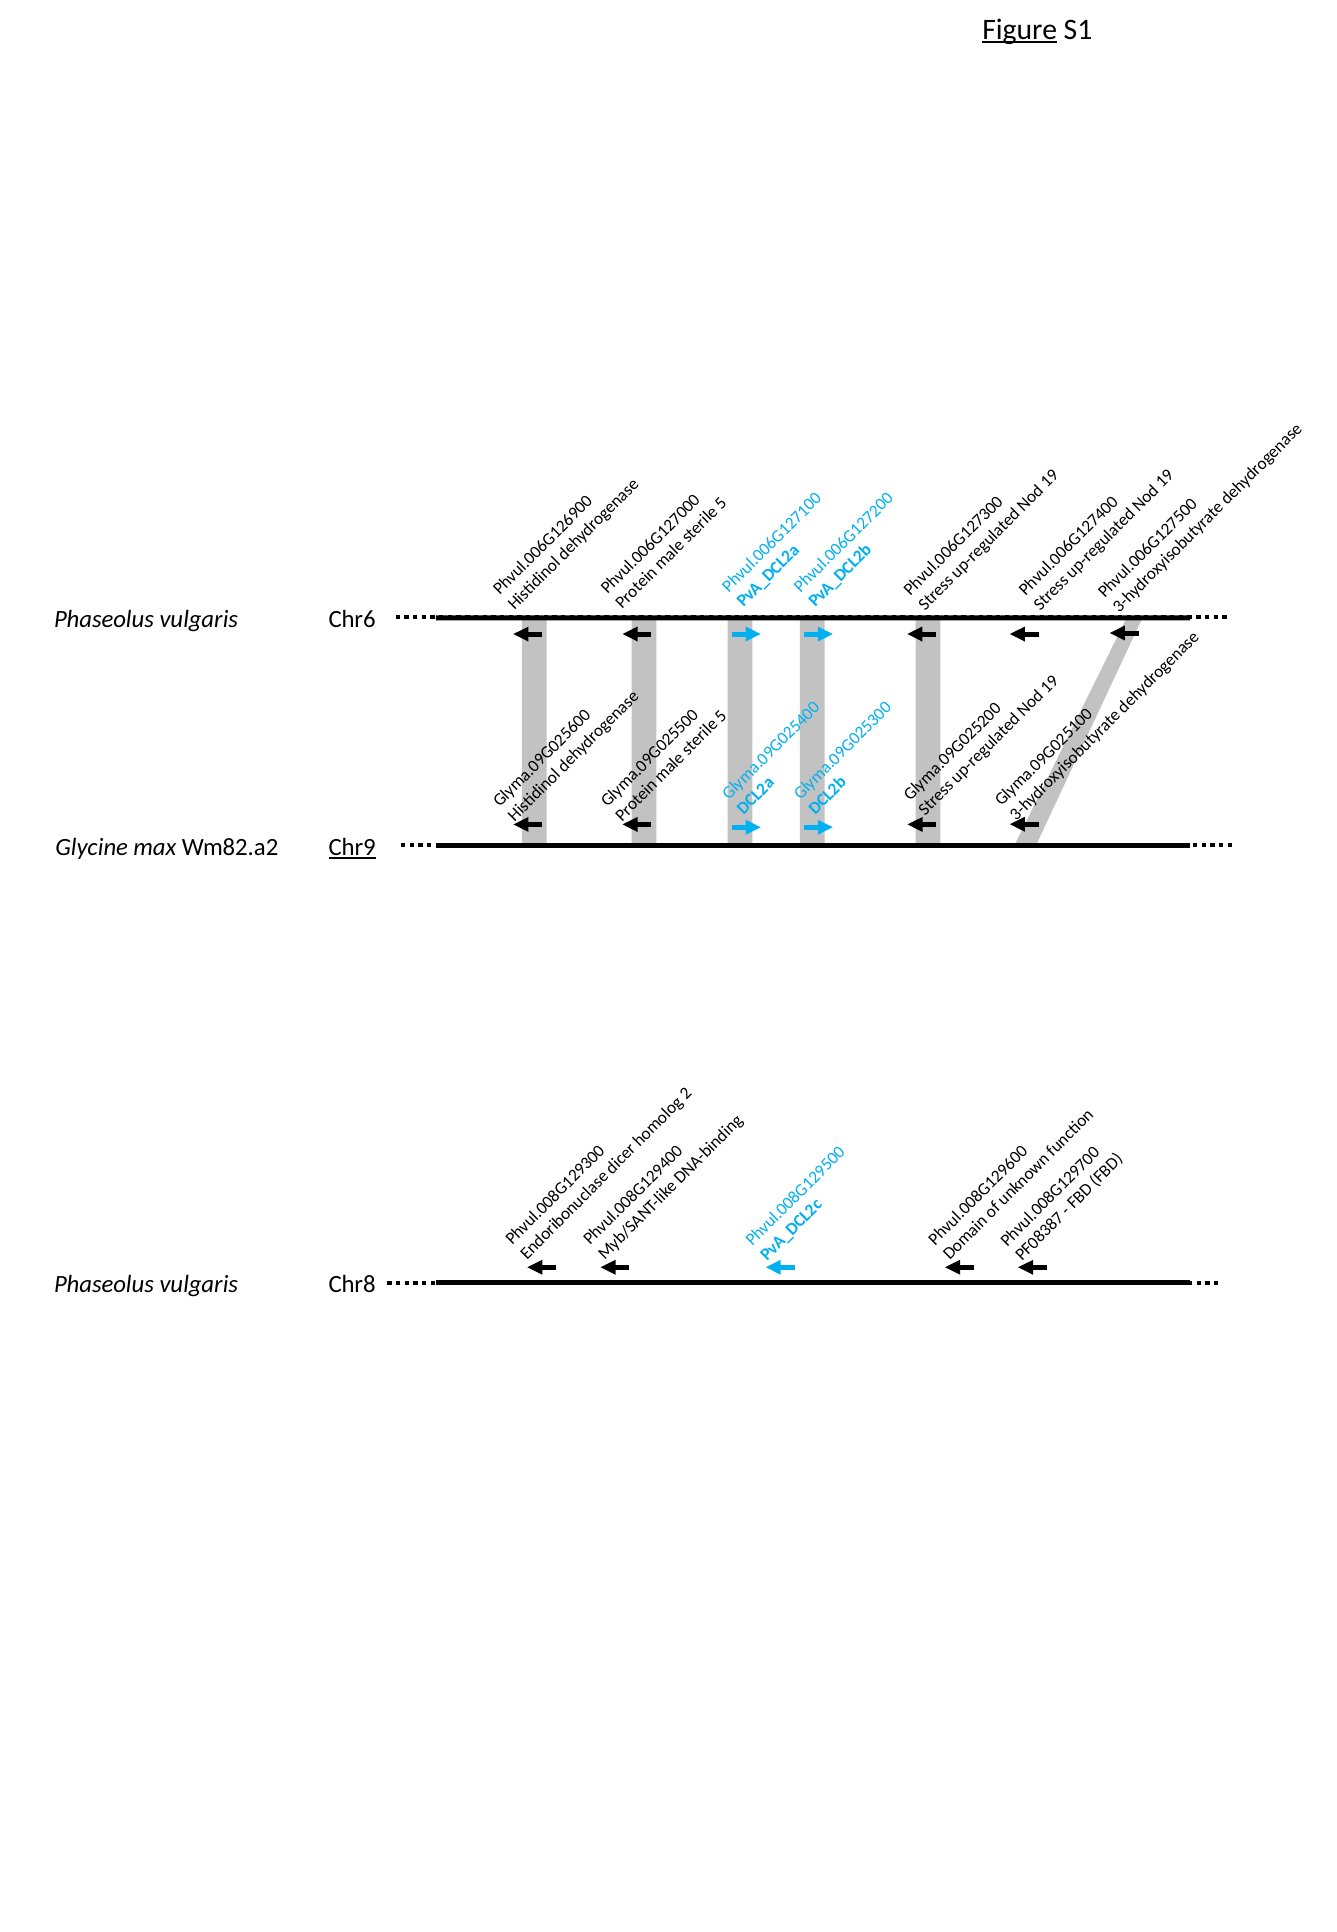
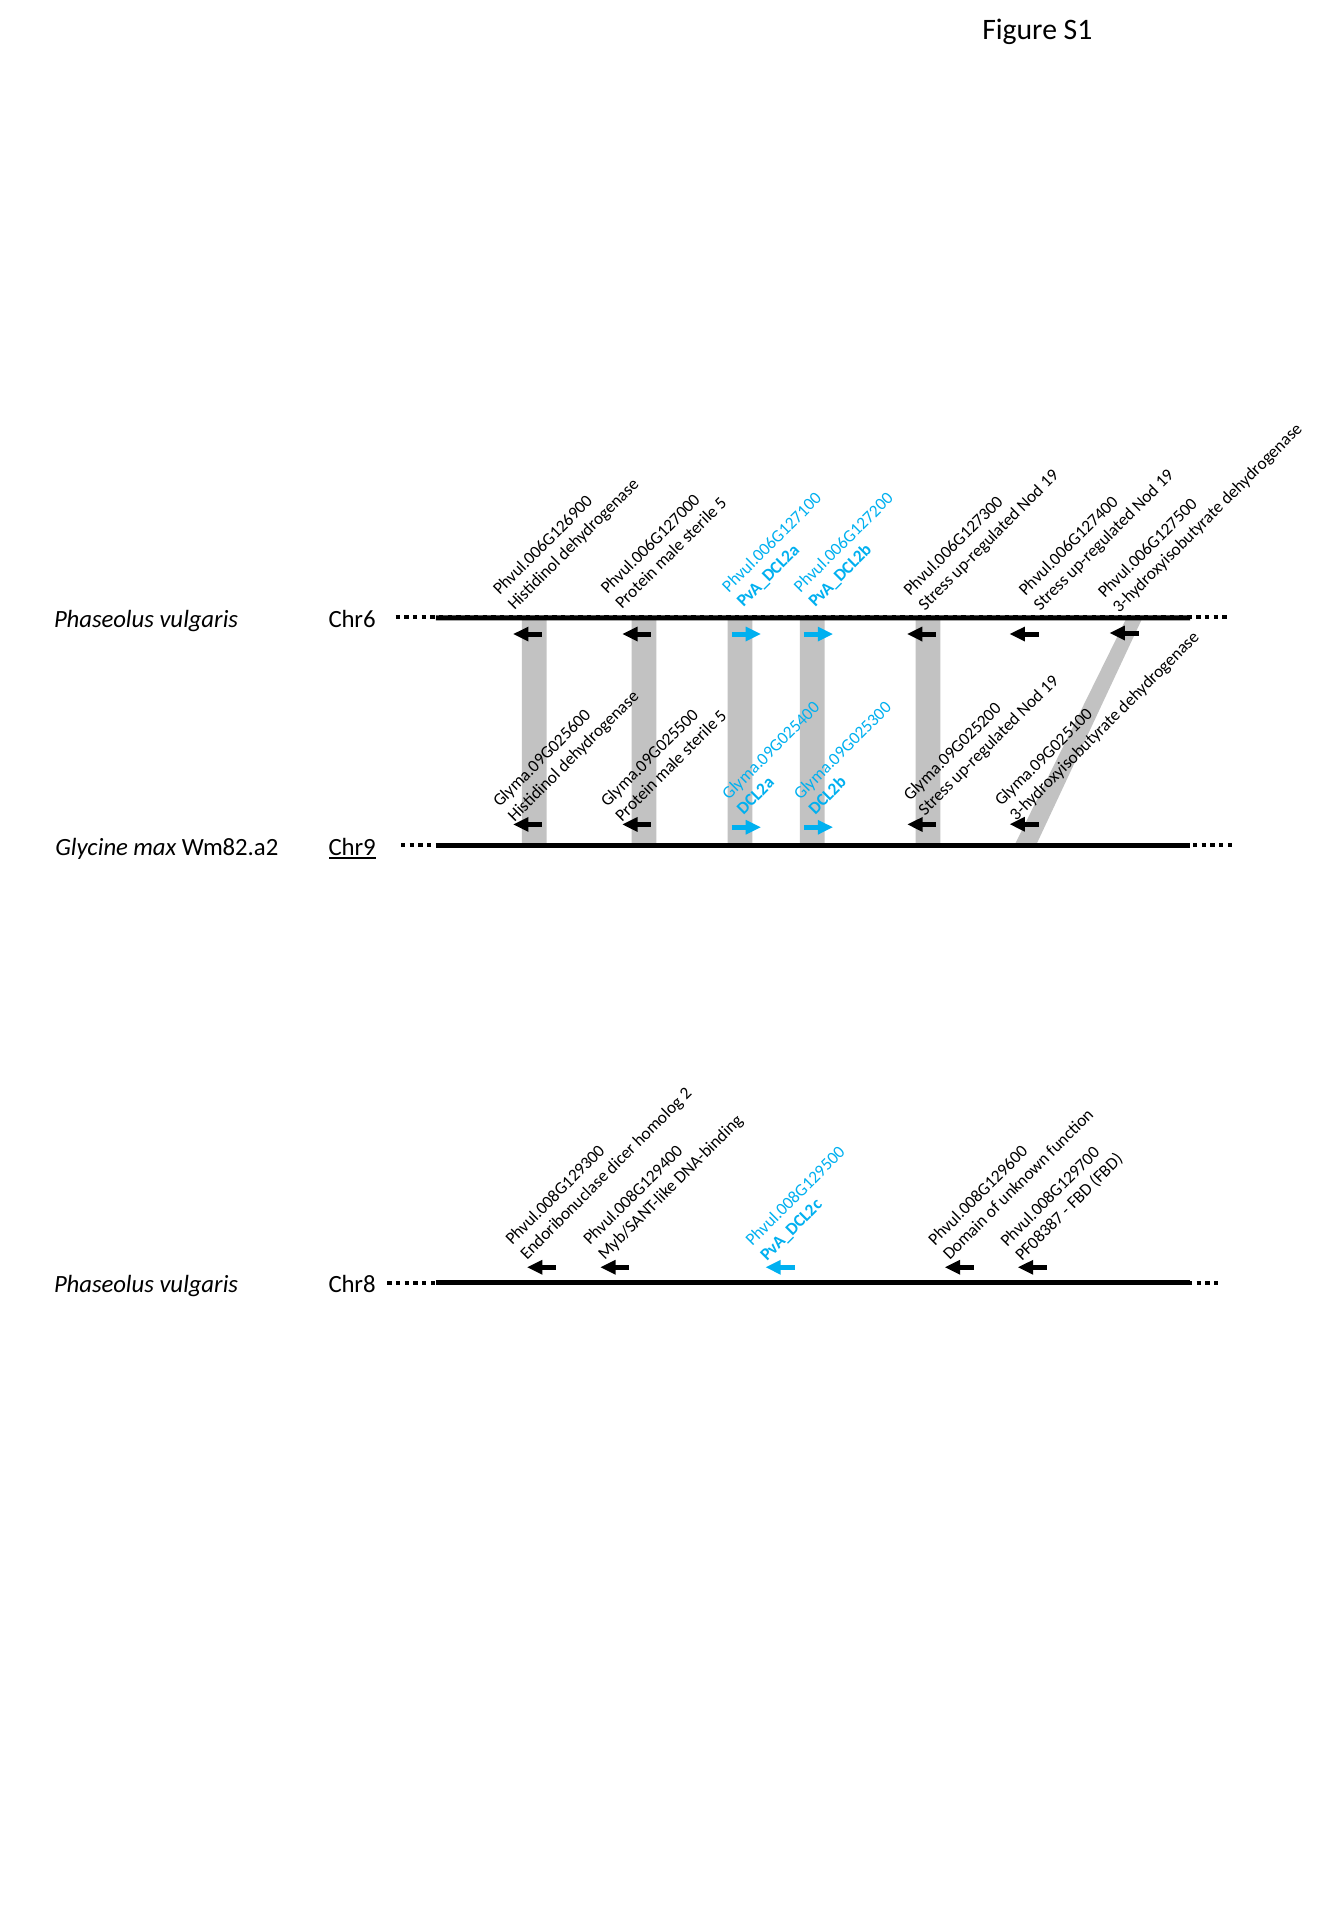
Figure underline: present -> none
